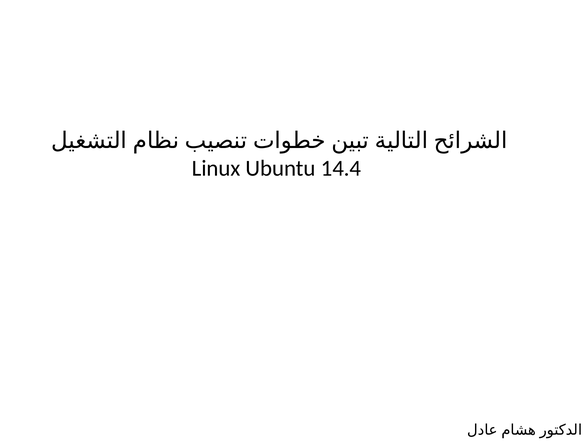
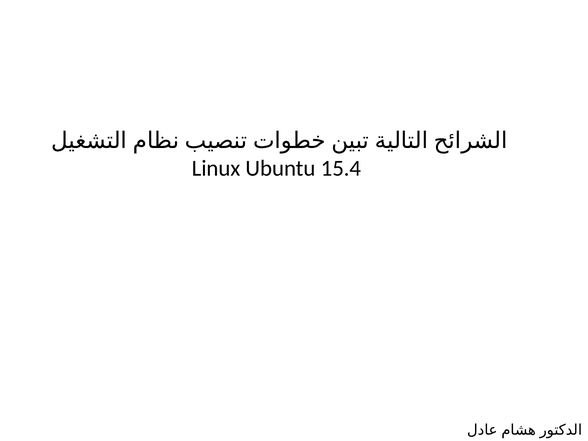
14.4: 14.4 -> 15.4
